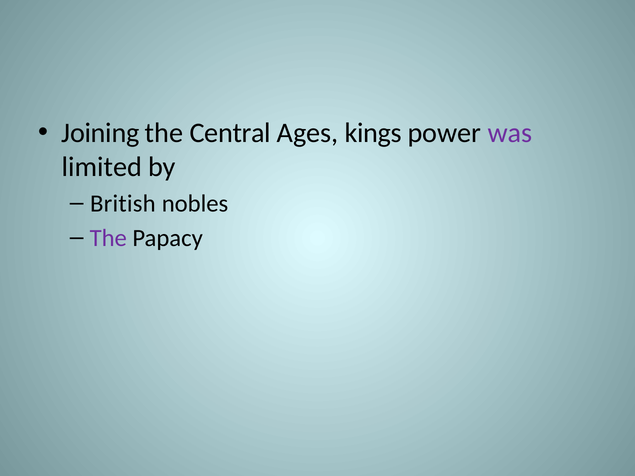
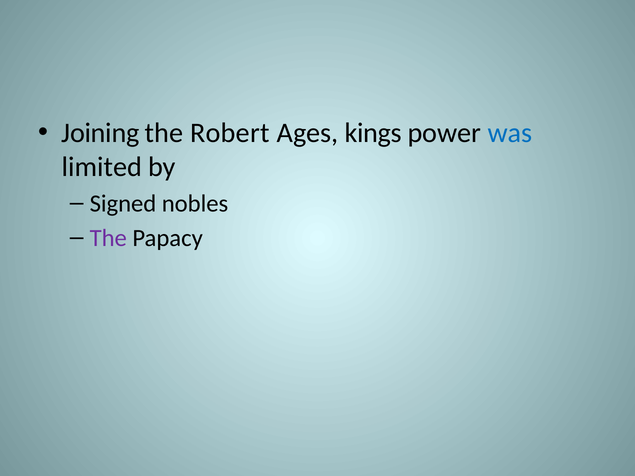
Central: Central -> Robert
was colour: purple -> blue
British: British -> Signed
